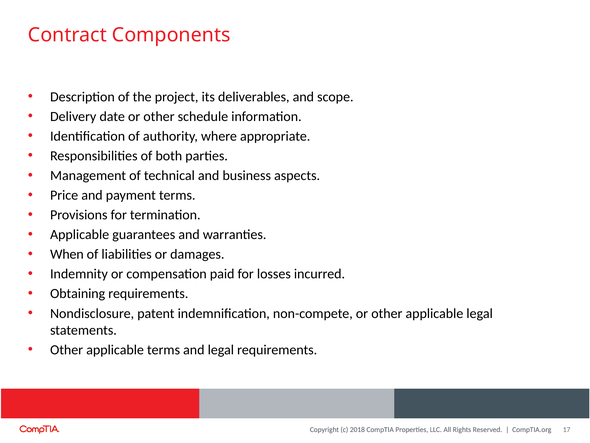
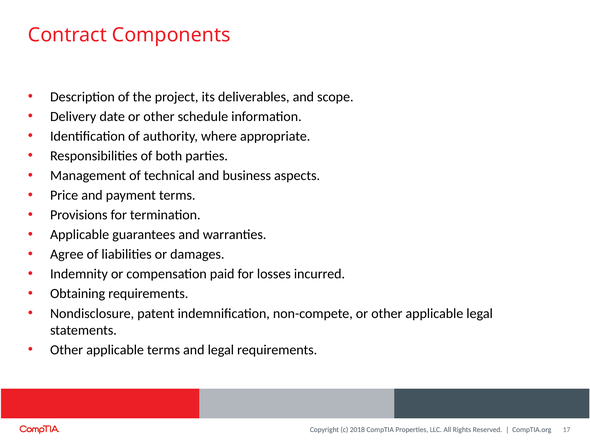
When: When -> Agree
